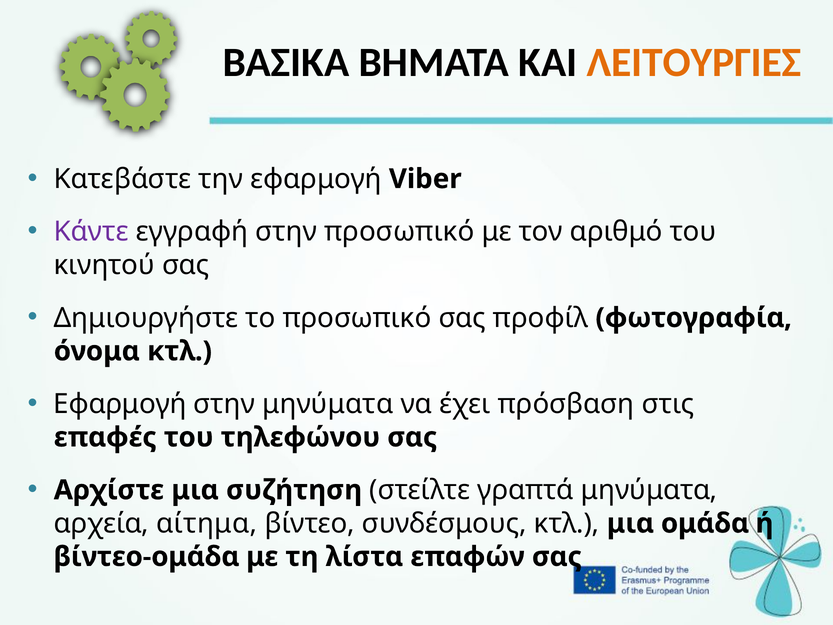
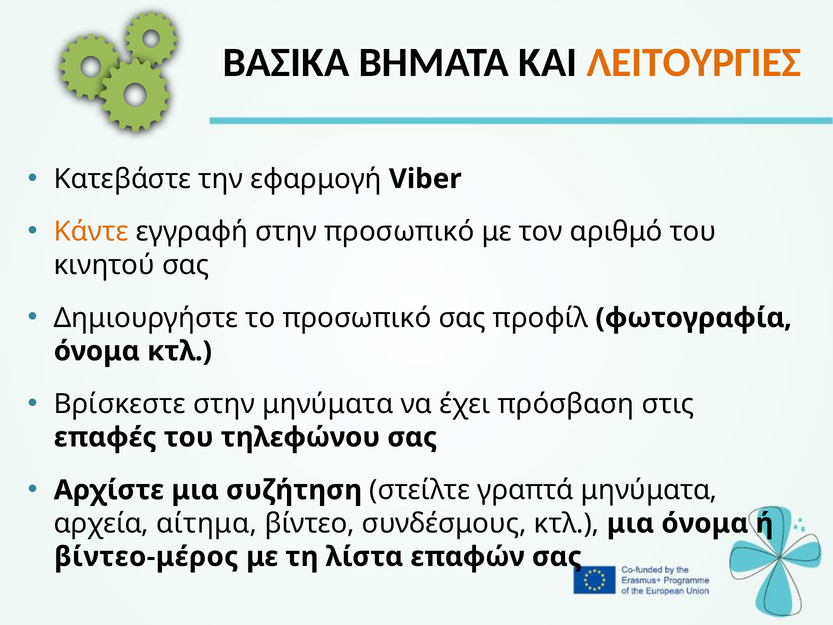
Κάντε colour: purple -> orange
Εφαρμογή at (120, 404): Εφαρμογή -> Βρίσκεστε
μια ομάδα: ομάδα -> όνομα
βίντεο-ομάδα: βίντεο-ομάδα -> βίντεο-μέρος
